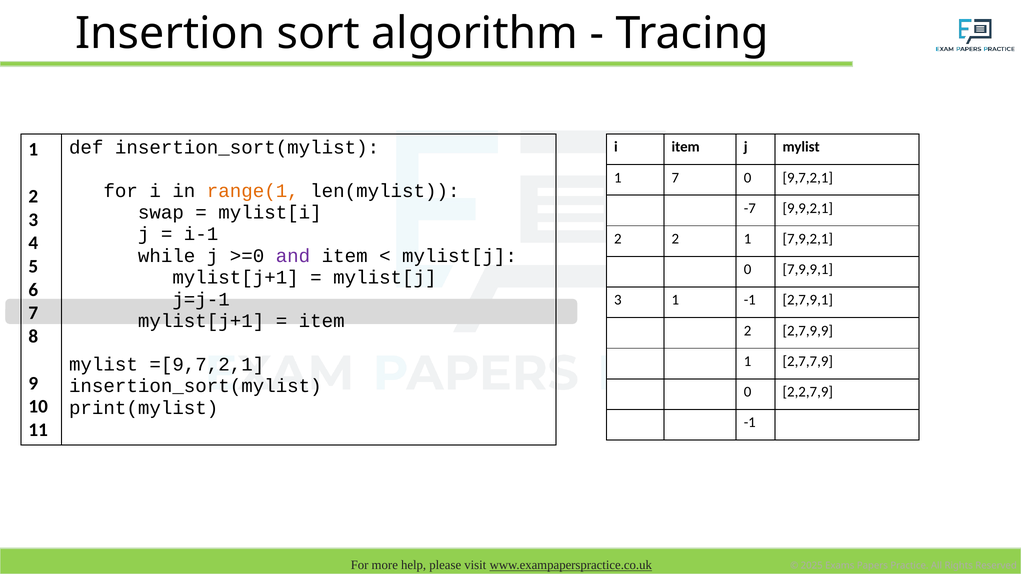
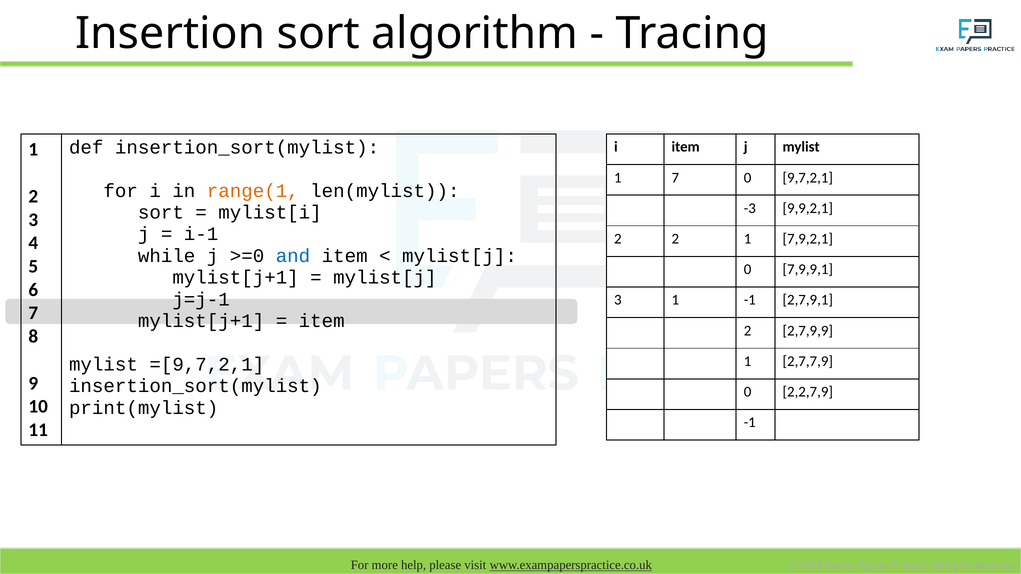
-7: -7 -> -3
swap at (161, 213): swap -> sort
and colour: purple -> blue
